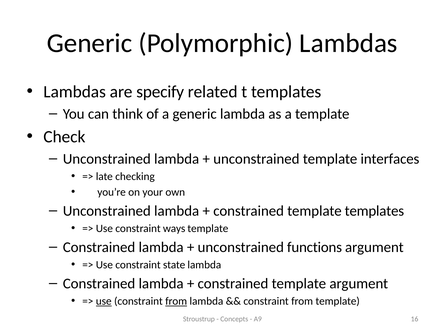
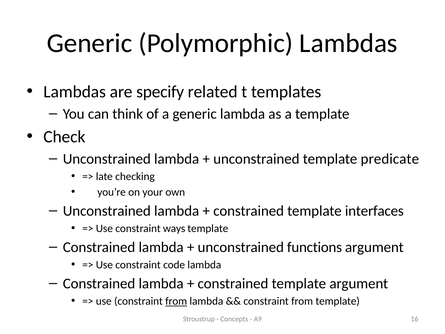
interfaces: interfaces -> predicate
template templates: templates -> interfaces
state: state -> code
use at (104, 301) underline: present -> none
